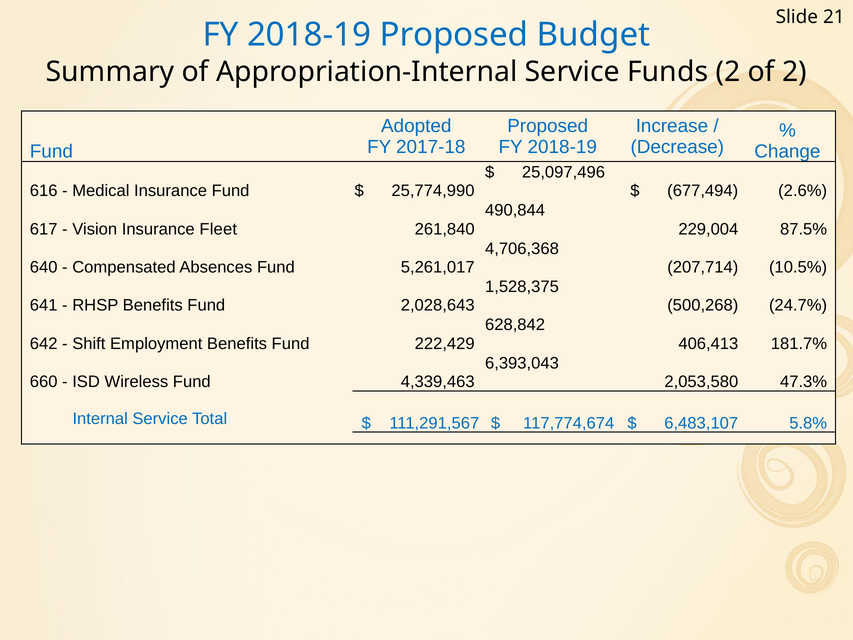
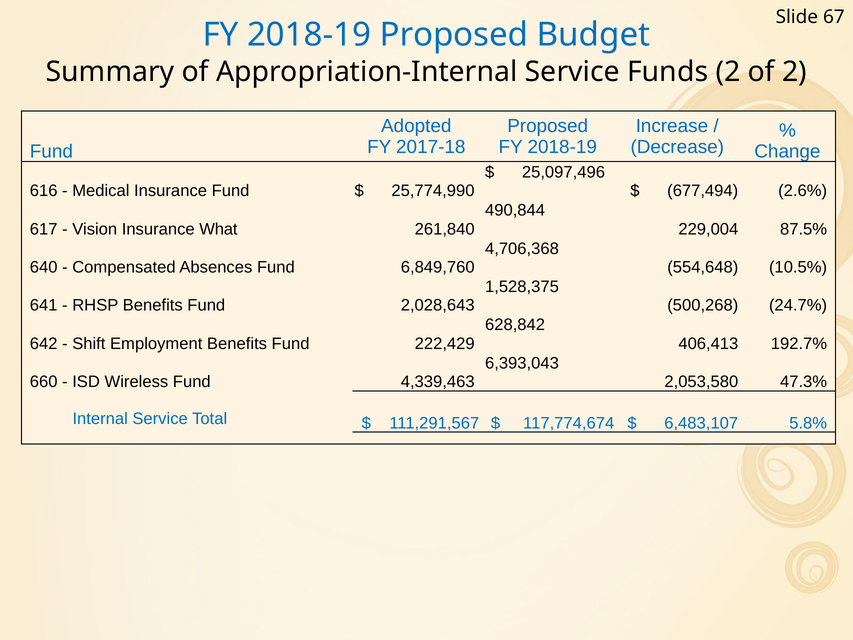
21: 21 -> 67
Fleet: Fleet -> What
5,261,017: 5,261,017 -> 6,849,760
207,714: 207,714 -> 554,648
181.7%: 181.7% -> 192.7%
